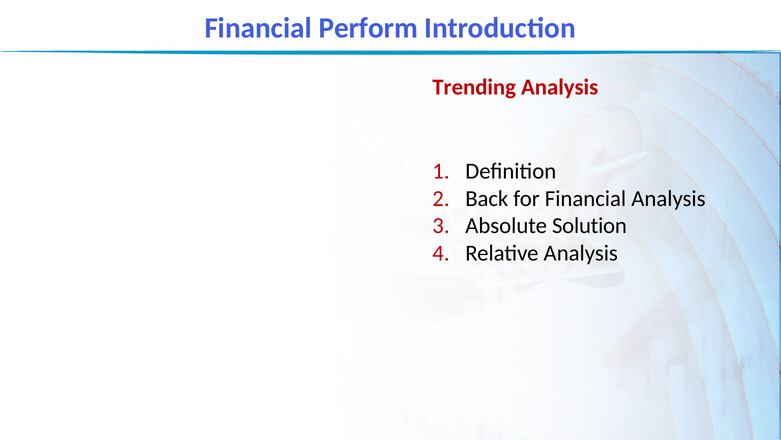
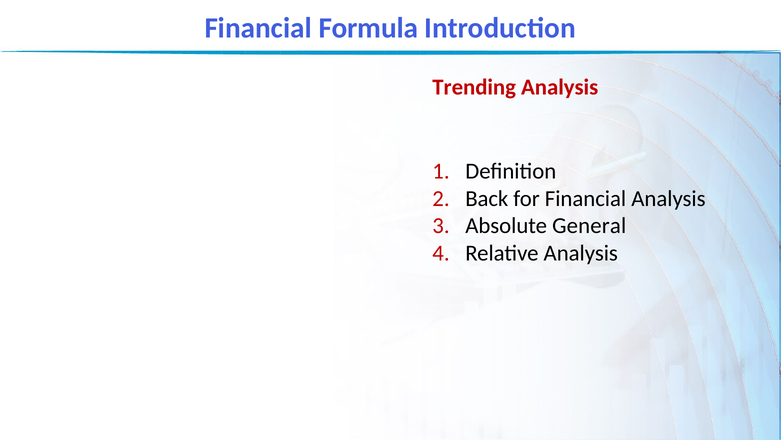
Perform: Perform -> Formula
Solution: Solution -> General
